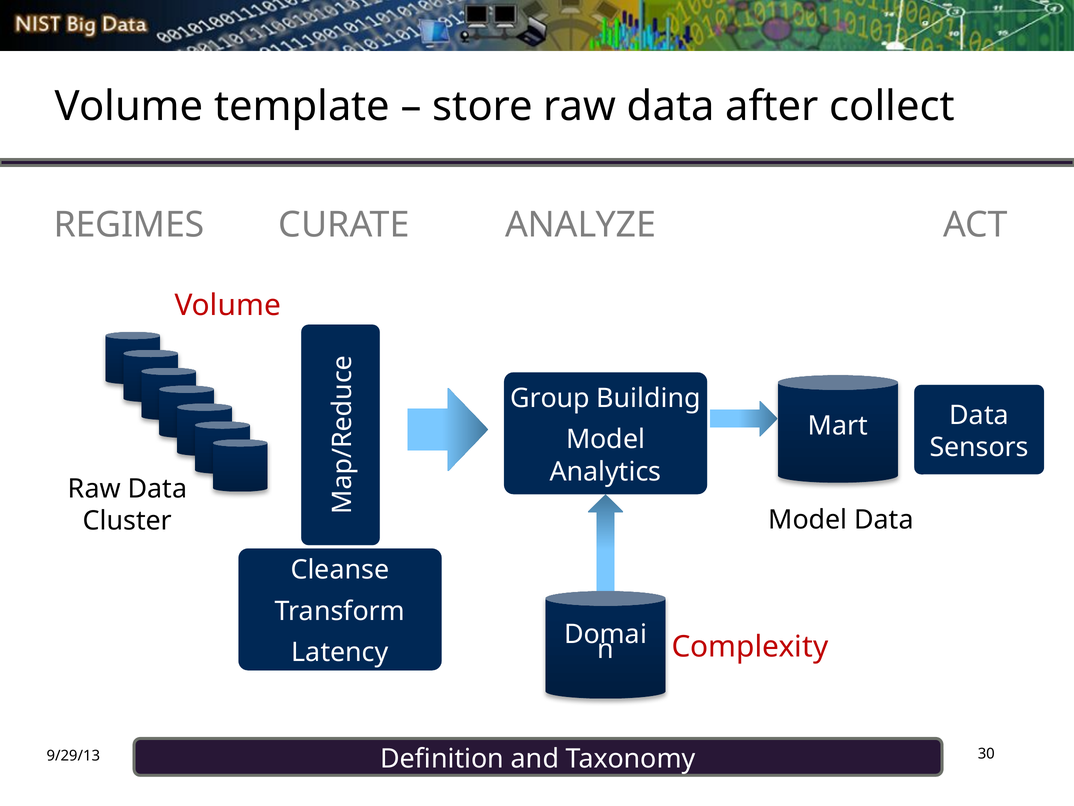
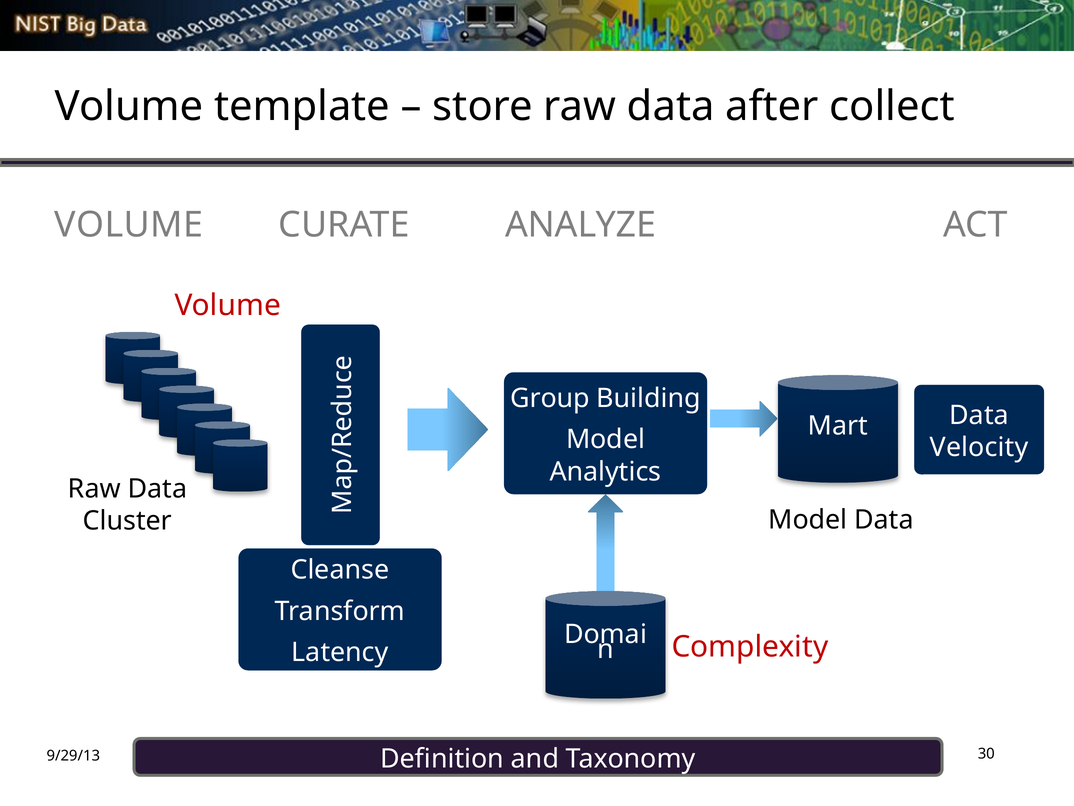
REGIMES at (129, 225): REGIMES -> VOLUME
Sensors: Sensors -> Velocity
